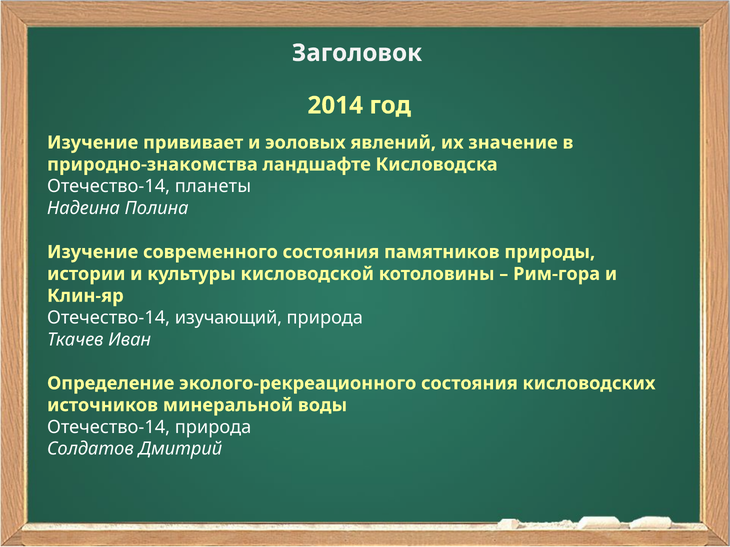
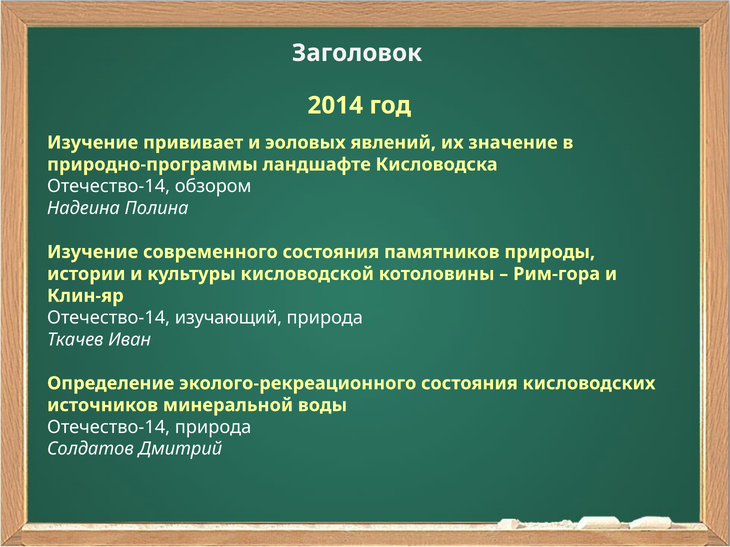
природно-знакомства: природно-знакомства -> природно-программы
планеты: планеты -> обзором
